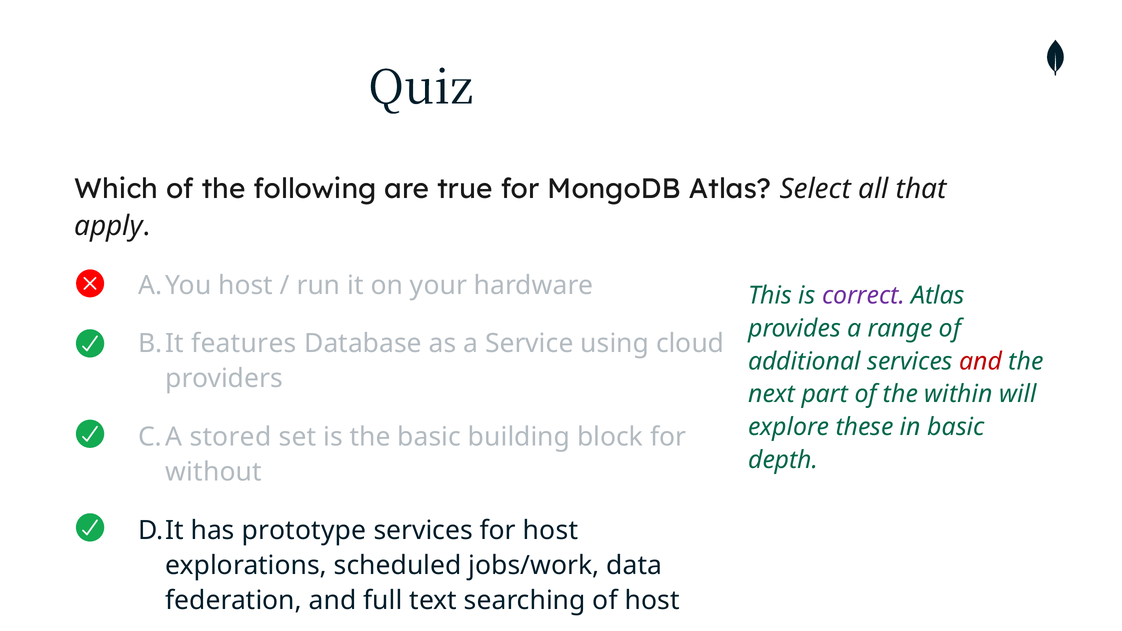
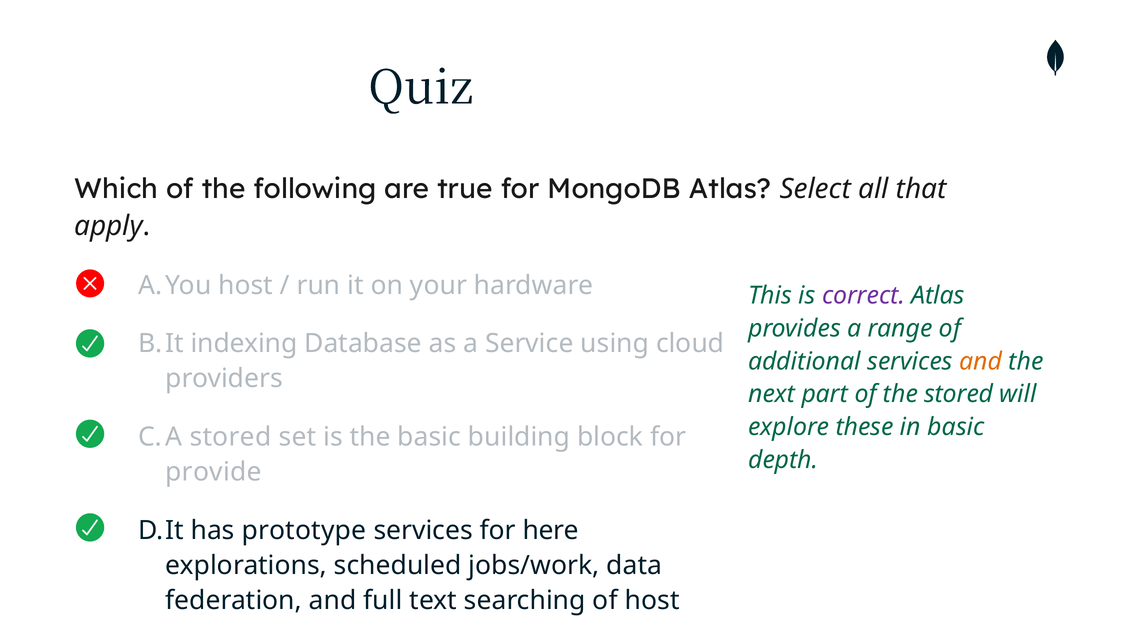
features: features -> indexing
and at (981, 361) colour: red -> orange
the within: within -> stored
without: without -> provide
for host: host -> here
